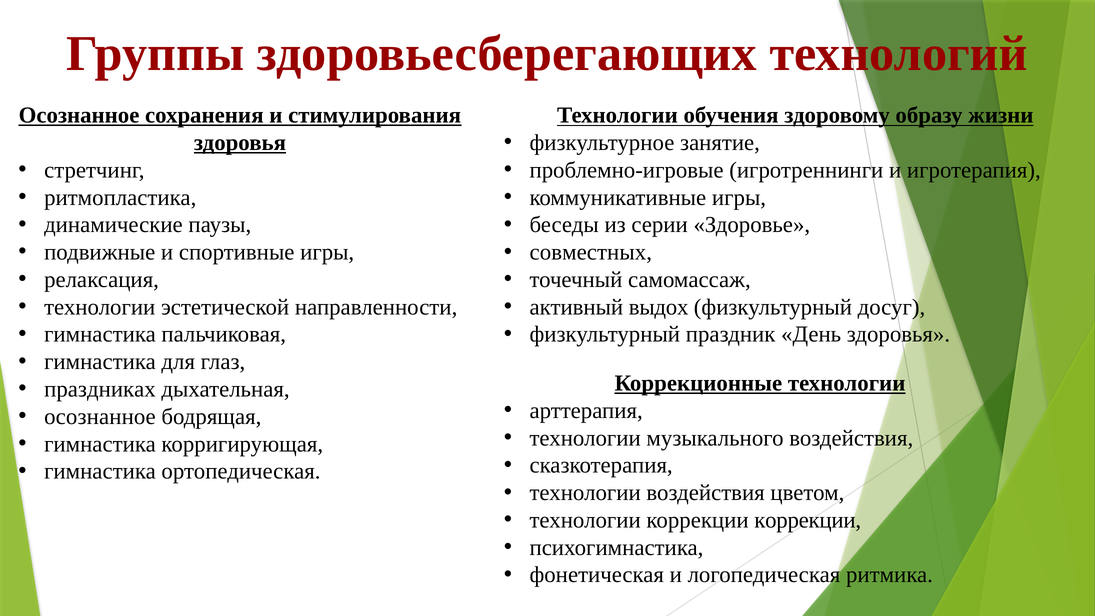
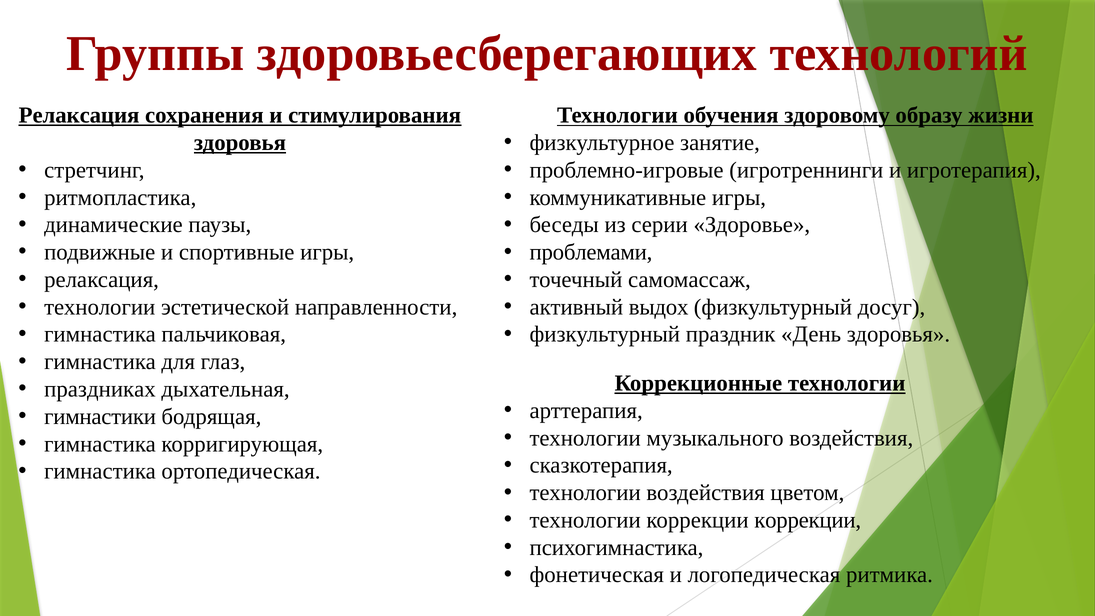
Осознанное at (79, 115): Осознанное -> Релаксация
совместных: совместных -> проблемами
осознанное at (100, 417): осознанное -> гимнастики
